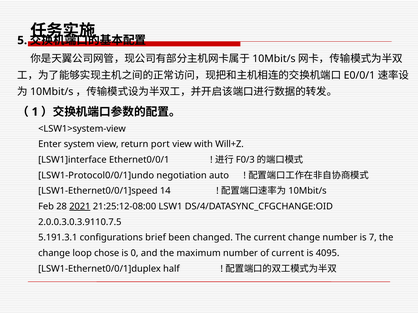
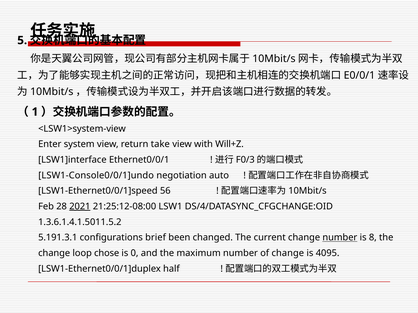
port: port -> take
LSW1-Protocol0/0/1]undo: LSW1-Protocol0/0/1]undo -> LSW1-Console0/0/1]undo
14: 14 -> 56
2.0.0.3.0.3.9110.7.5: 2.0.0.3.0.3.9110.7.5 -> 1.3.6.1.4.1.5011.5.2
number at (340, 238) underline: none -> present
7: 7 -> 8
of current: current -> change
